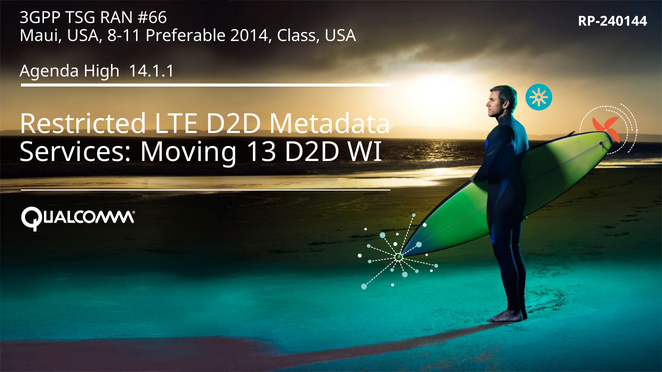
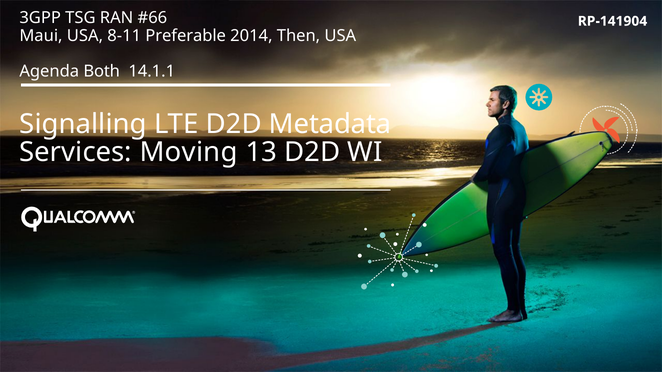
RP-240144: RP-240144 -> RP-141904
Class: Class -> Then
High: High -> Both
Restricted: Restricted -> Signalling
